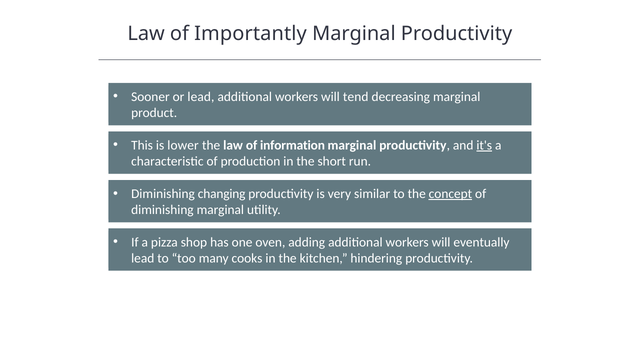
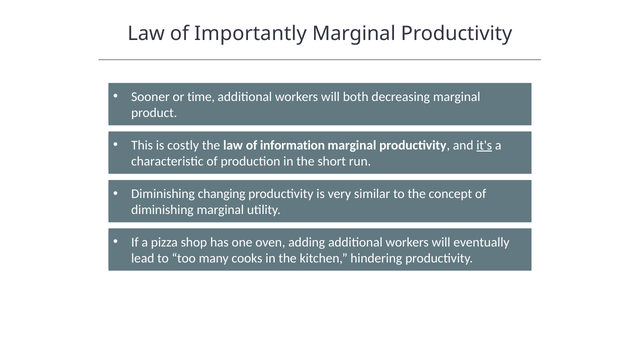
or lead: lead -> time
tend: tend -> both
lower: lower -> costly
concept underline: present -> none
